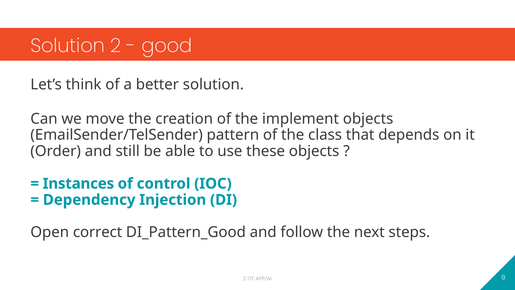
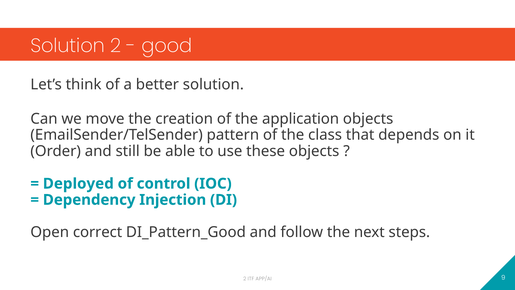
implement: implement -> application
Instances: Instances -> Deployed
